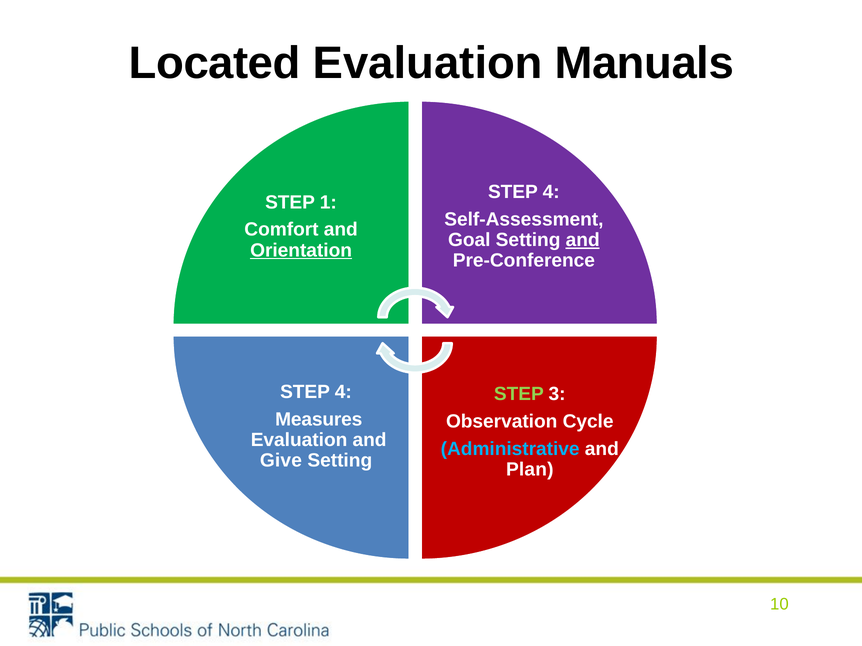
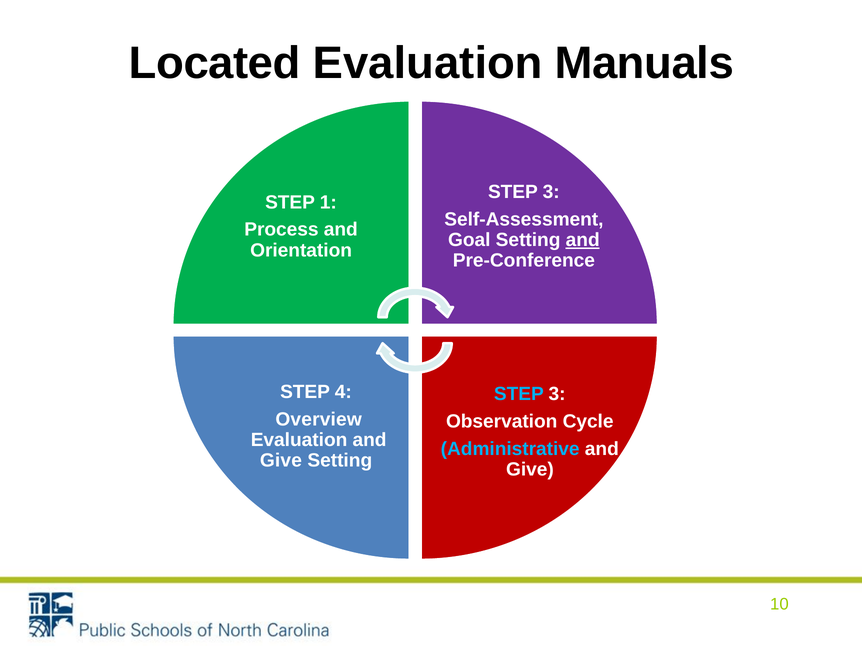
4 at (551, 192): 4 -> 3
Comfort: Comfort -> Process
Orientation underline: present -> none
STEP at (519, 394) colour: light green -> light blue
Measures: Measures -> Overview
Plan at (530, 470): Plan -> Give
